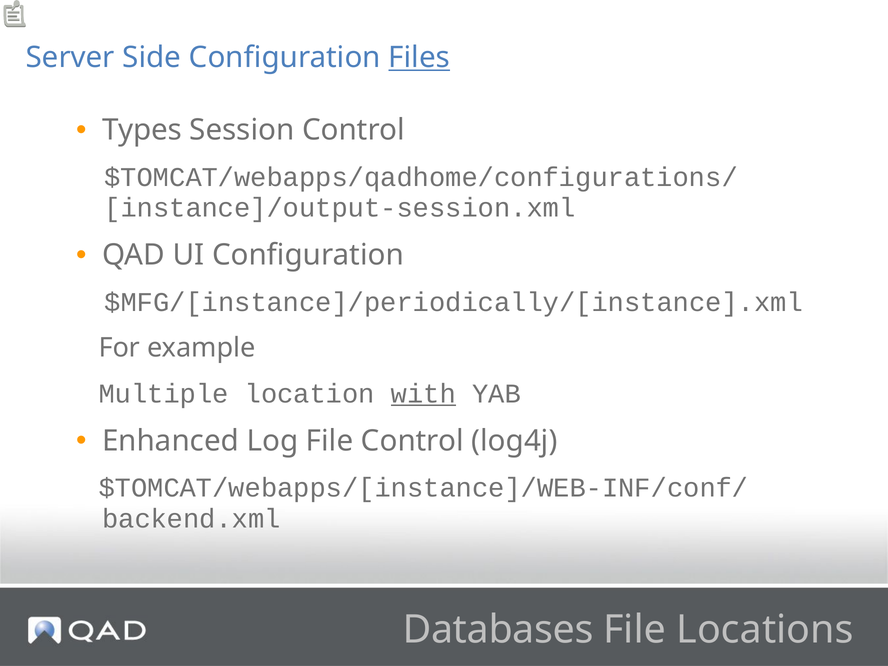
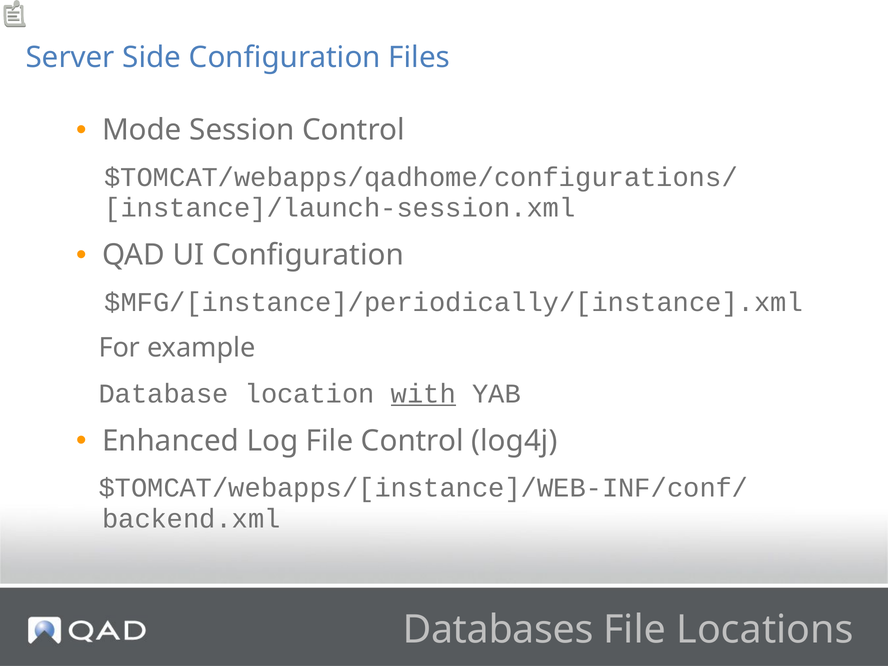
Files underline: present -> none
Types: Types -> Mode
instance]/output-session.xml: instance]/output-session.xml -> instance]/launch-session.xml
Multiple: Multiple -> Database
